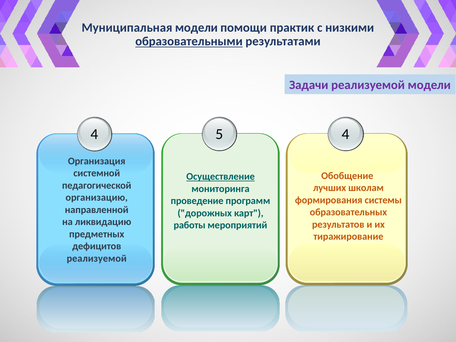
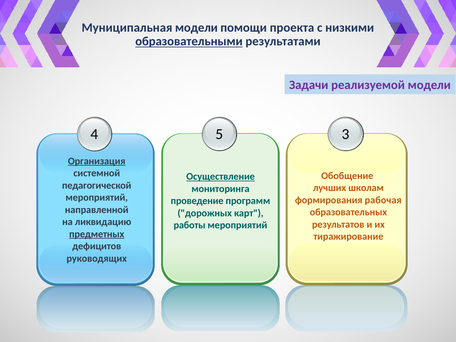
практик: практик -> проекта
4 at (345, 134): 4 -> 3
Организация underline: none -> present
организацию at (97, 198): организацию -> мероприятий
системы: системы -> рабочая
предметных underline: none -> present
реализуемой at (97, 258): реализуемой -> руководящих
